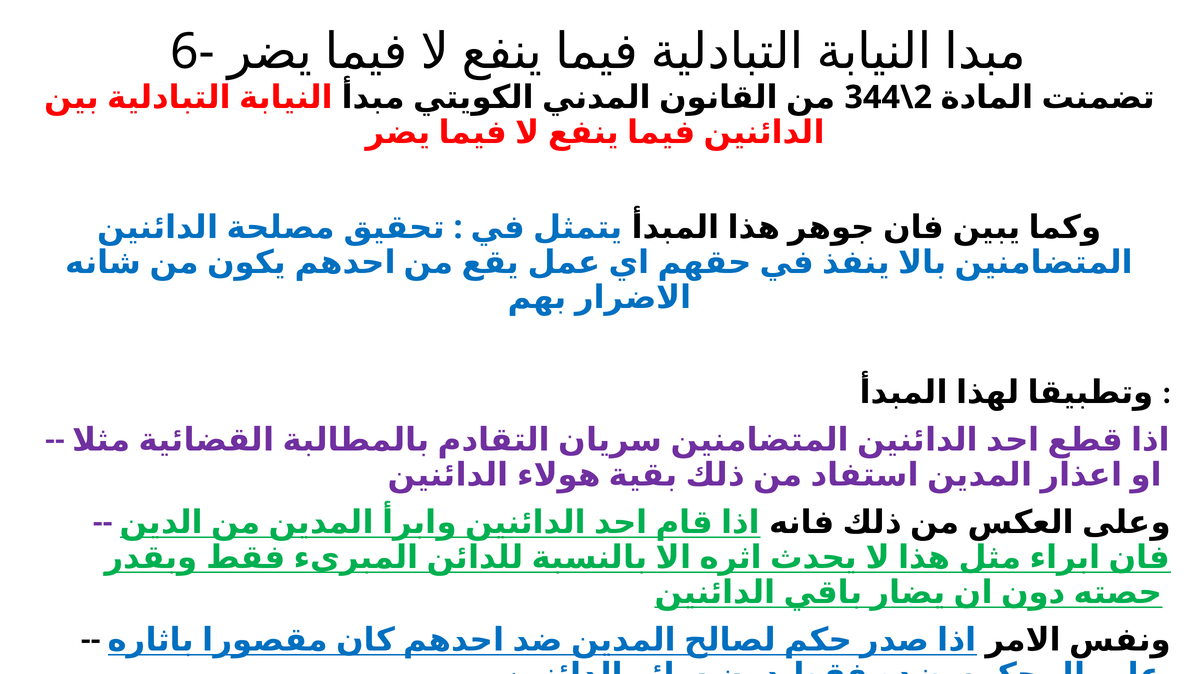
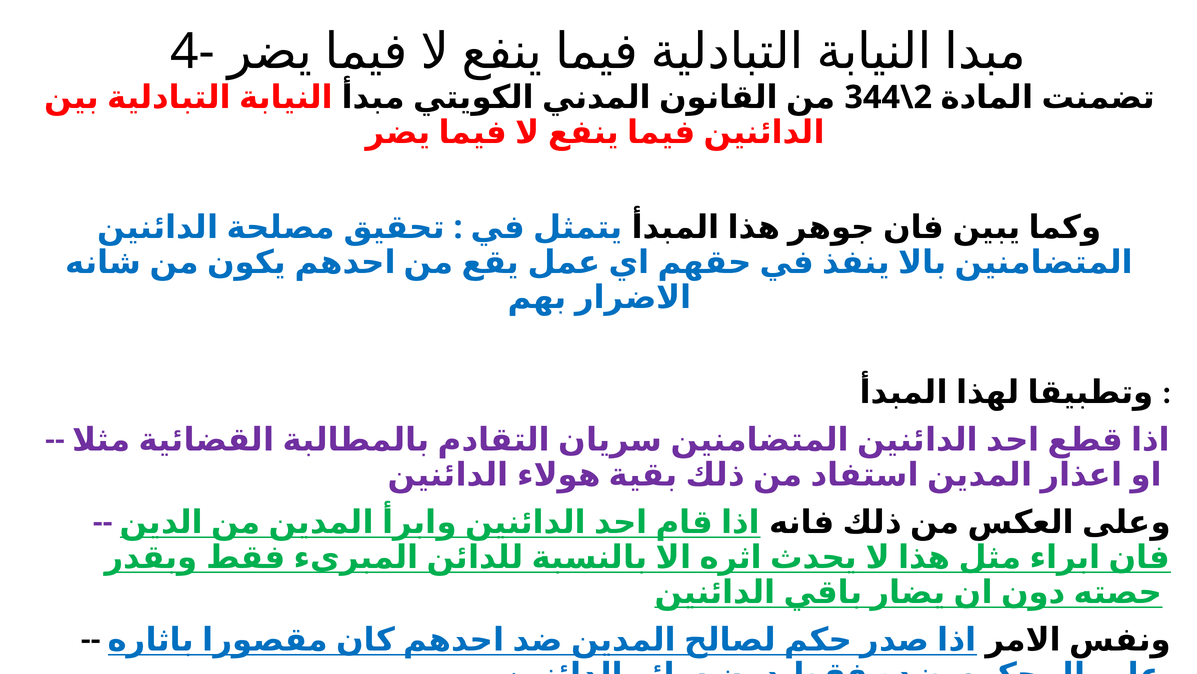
6-: 6- -> 4-
